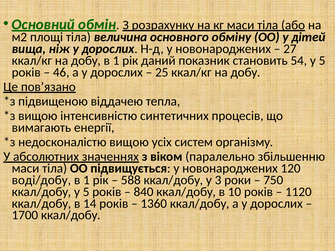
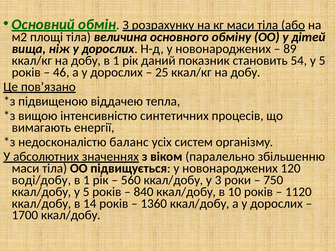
27: 27 -> 89
недосконалістю вищою: вищою -> баланс
588: 588 -> 560
